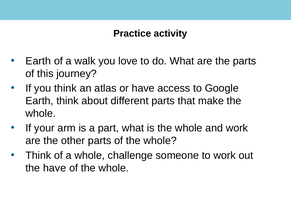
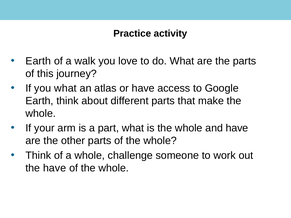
you think: think -> what
and work: work -> have
